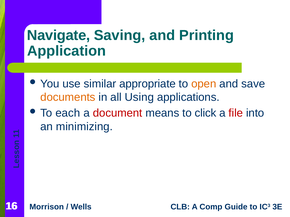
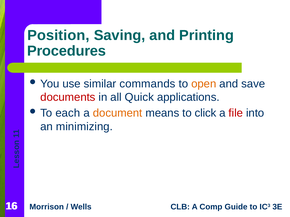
Navigate: Navigate -> Position
Application: Application -> Procedures
appropriate: appropriate -> commands
documents colour: orange -> red
Using: Using -> Quick
document colour: red -> orange
